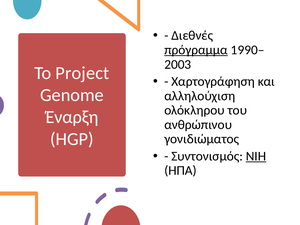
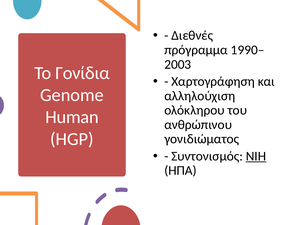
πρόγραμμα underline: present -> none
Project: Project -> Γονίδια
Έναρξη: Έναρξη -> Human
